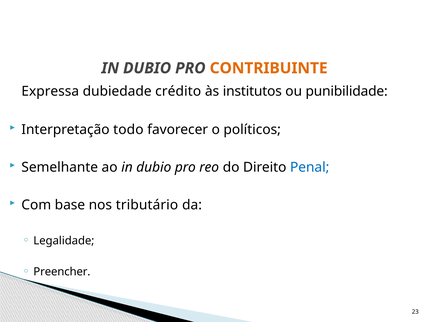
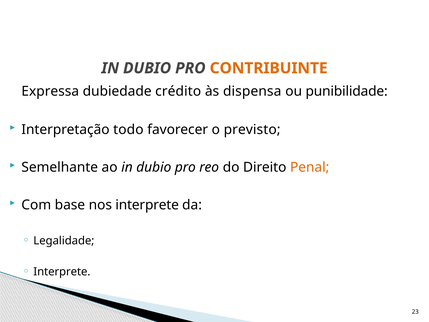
institutos: institutos -> dispensa
políticos: políticos -> previsto
Penal colour: blue -> orange
nos tributário: tributário -> interprete
Preencher at (62, 272): Preencher -> Interprete
